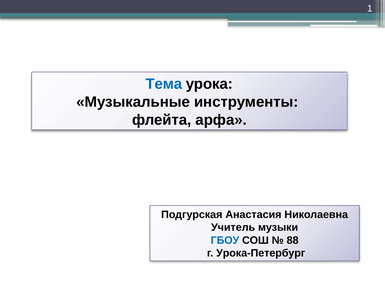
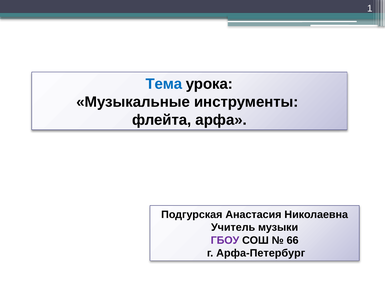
ГБОУ colour: blue -> purple
88: 88 -> 66
Урока-Петербург: Урока-Петербург -> Арфа-Петербург
